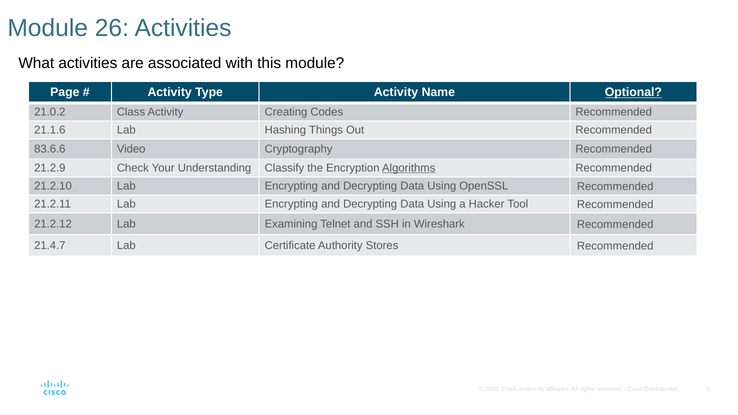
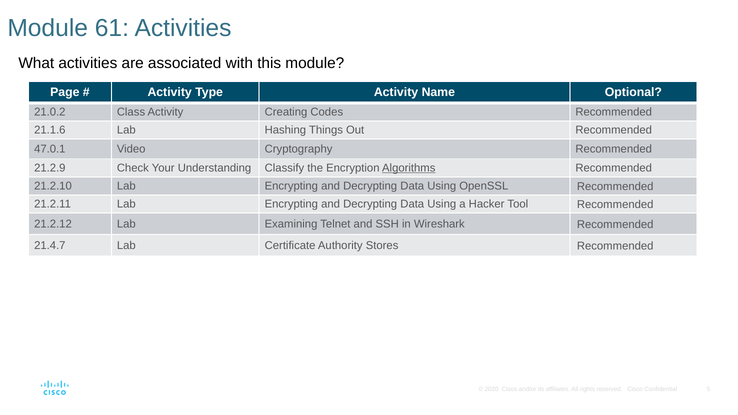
26: 26 -> 61
Optional underline: present -> none
83.6.6: 83.6.6 -> 47.0.1
